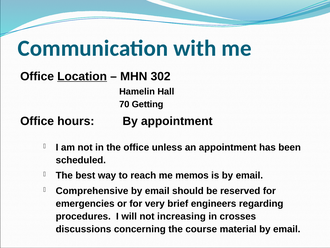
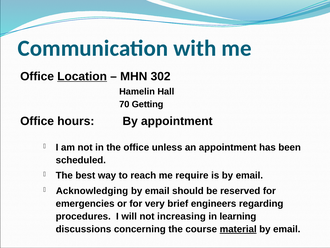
memos: memos -> require
Comprehensive: Comprehensive -> Acknowledging
crosses: crosses -> learning
material underline: none -> present
